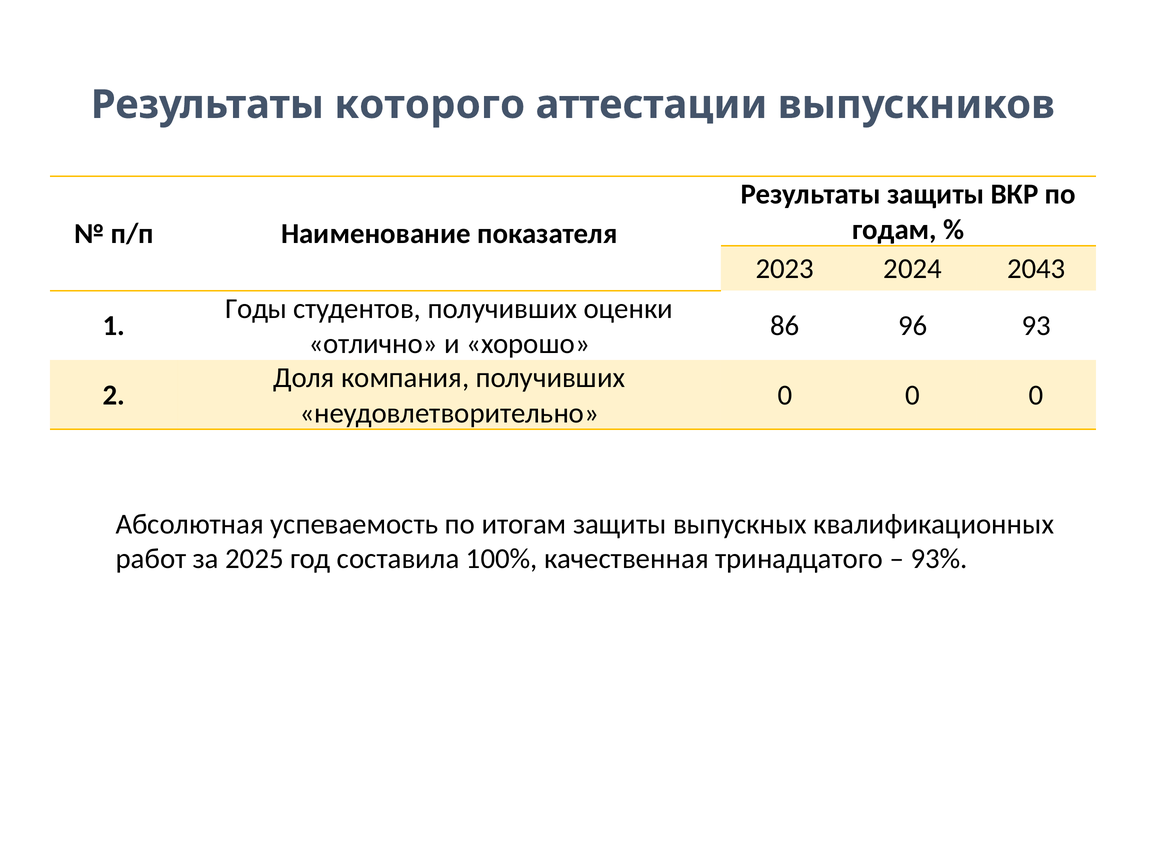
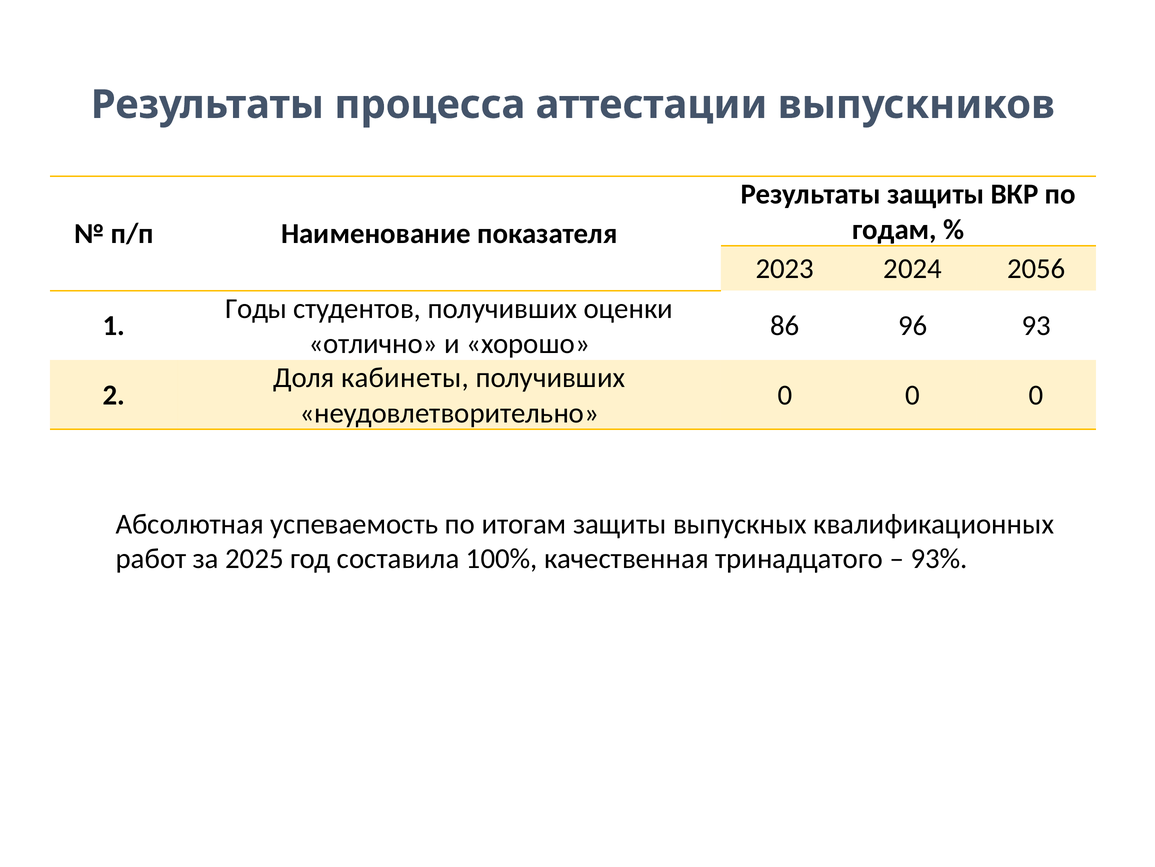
которого: которого -> процесса
2043: 2043 -> 2056
компания: компания -> кабинеты
